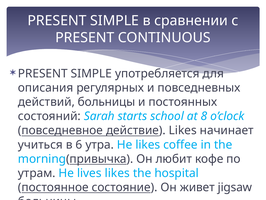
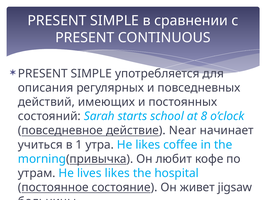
действий больницы: больницы -> имеющих
действие Likes: Likes -> Near
6: 6 -> 1
